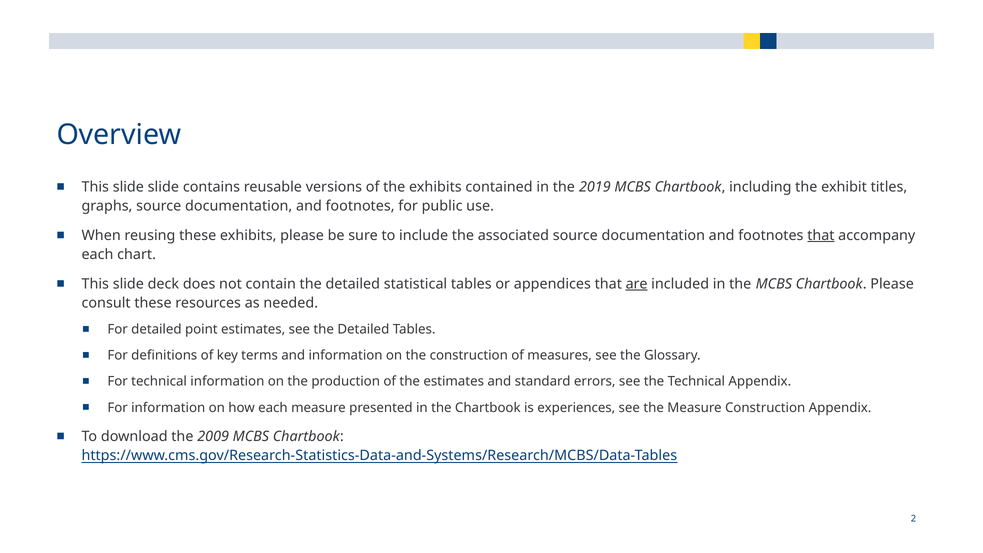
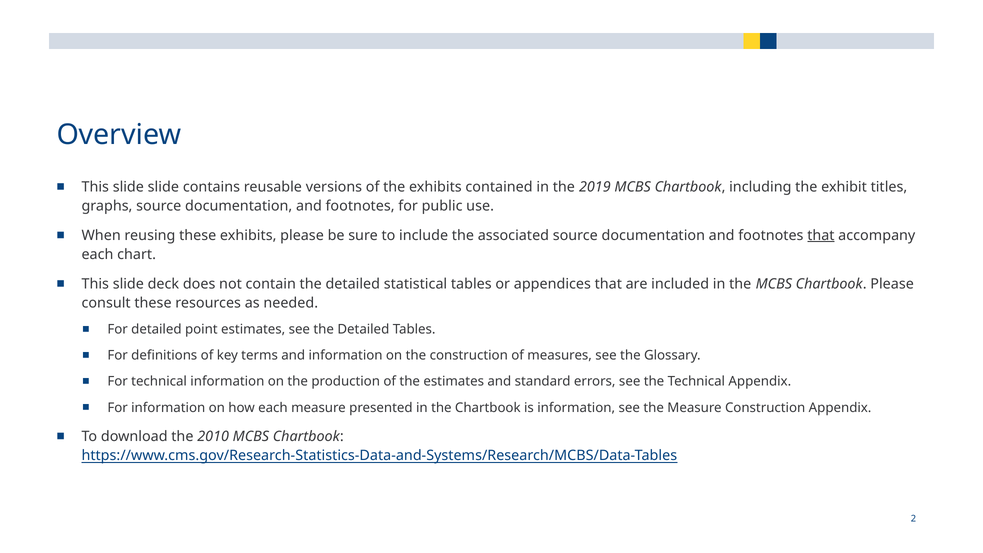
are underline: present -> none
is experiences: experiences -> information
2009: 2009 -> 2010
